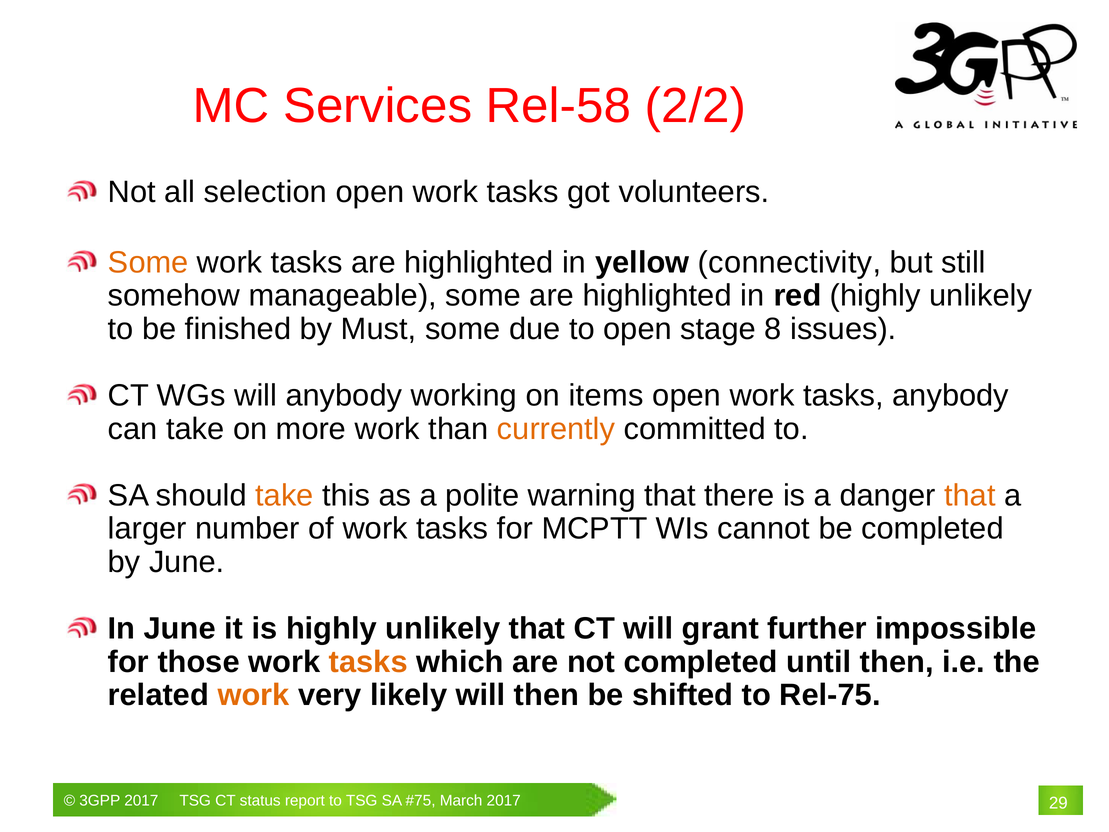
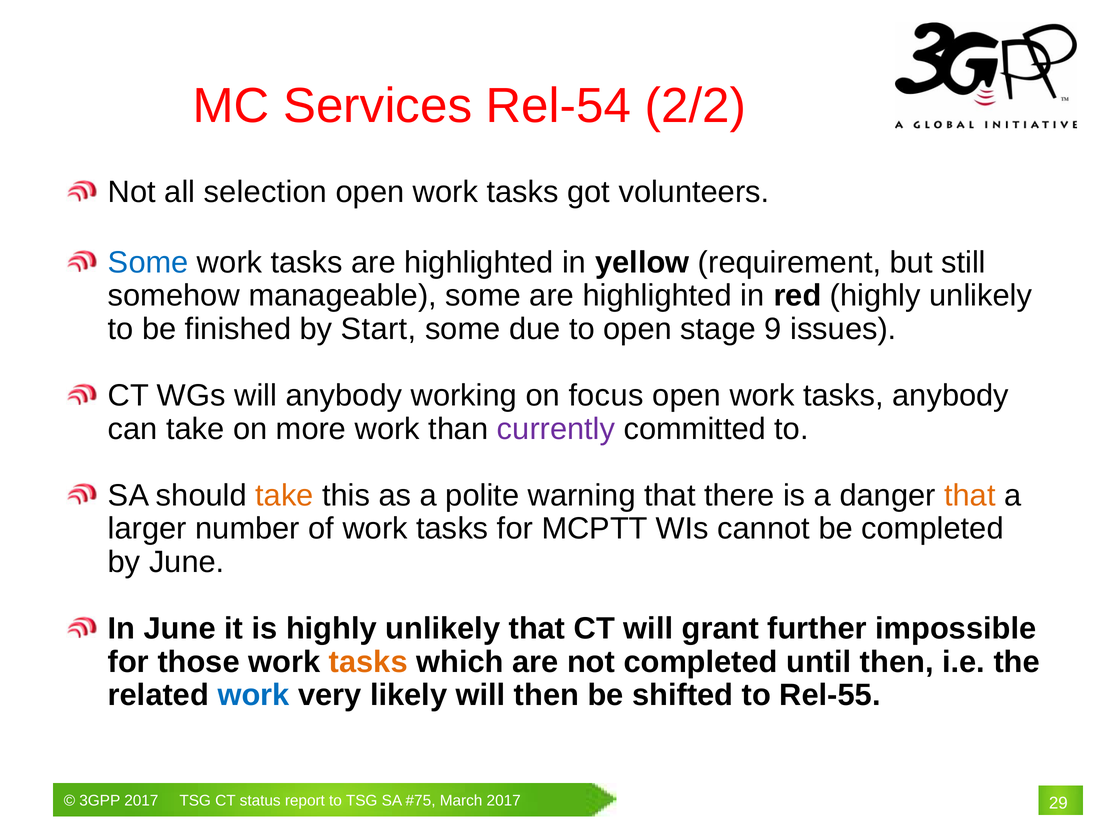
Rel-58: Rel-58 -> Rel-54
Some at (148, 262) colour: orange -> blue
connectivity: connectivity -> requirement
Must: Must -> Start
8: 8 -> 9
items: items -> focus
currently colour: orange -> purple
work at (254, 695) colour: orange -> blue
Rel-75: Rel-75 -> Rel-55
